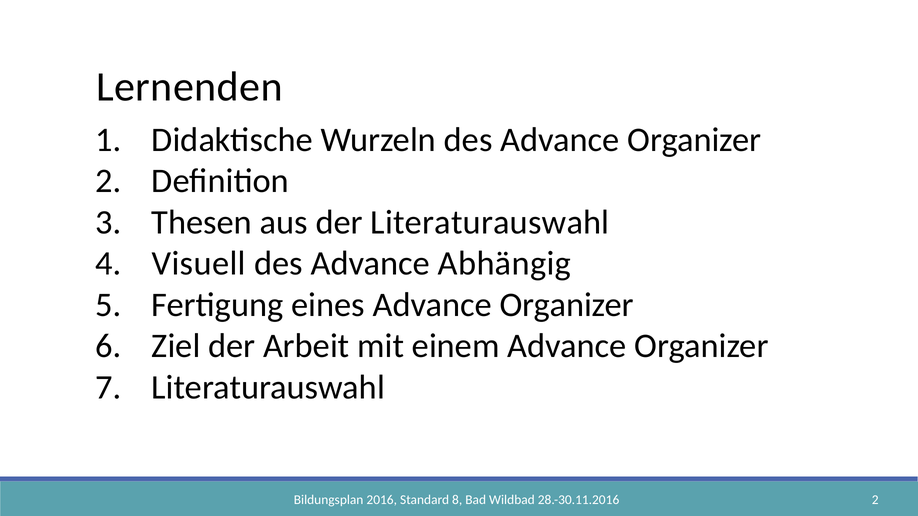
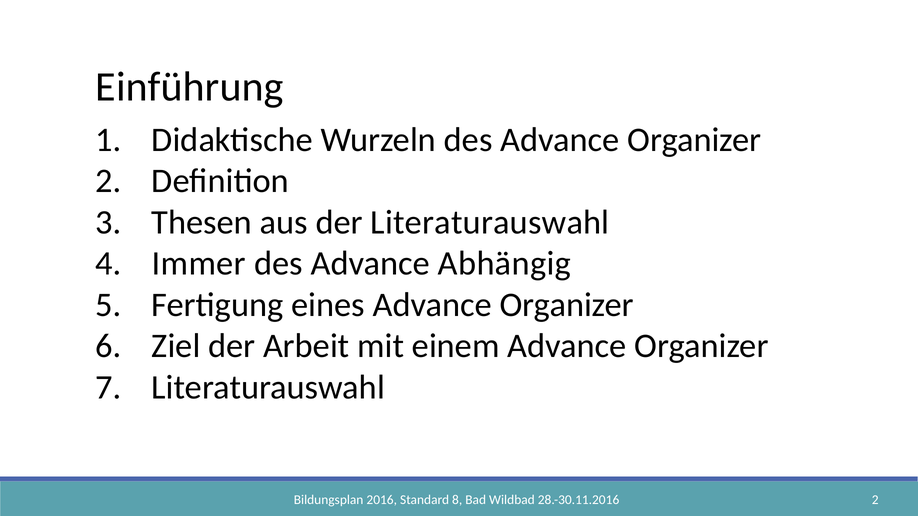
Lernenden: Lernenden -> Einführung
Visuell: Visuell -> Immer
